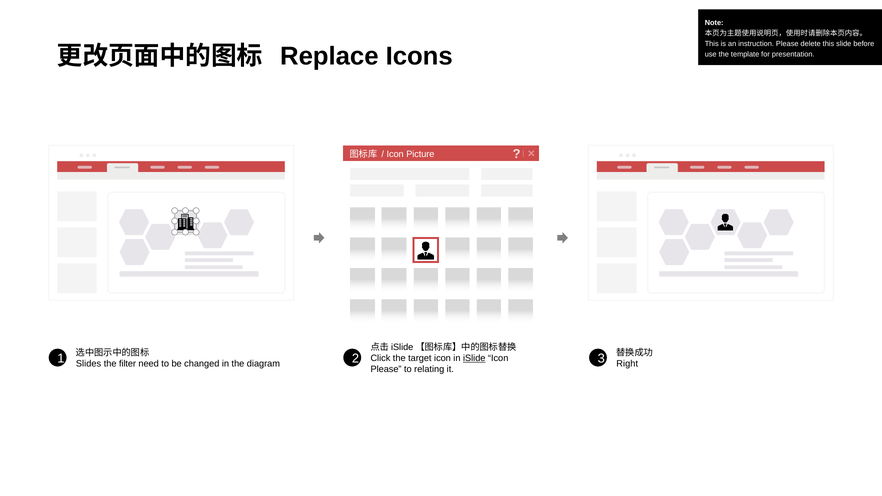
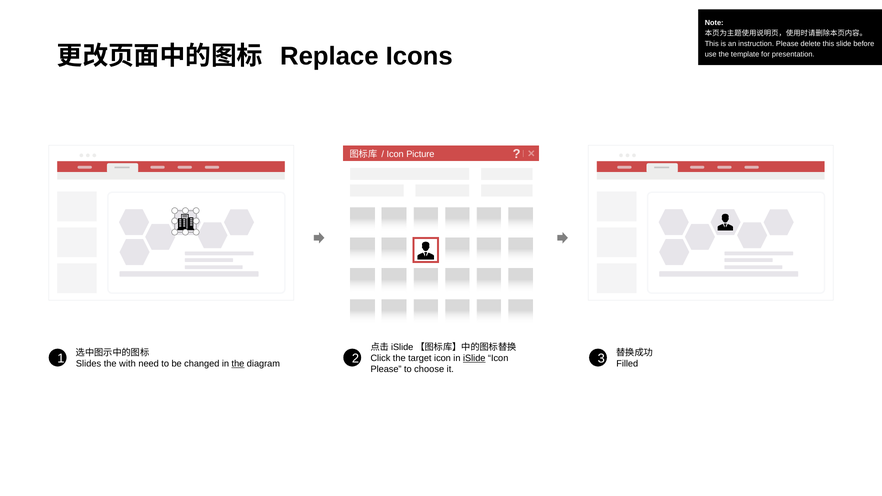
filter: filter -> with
the at (238, 364) underline: none -> present
Right: Right -> Filled
relating: relating -> choose
